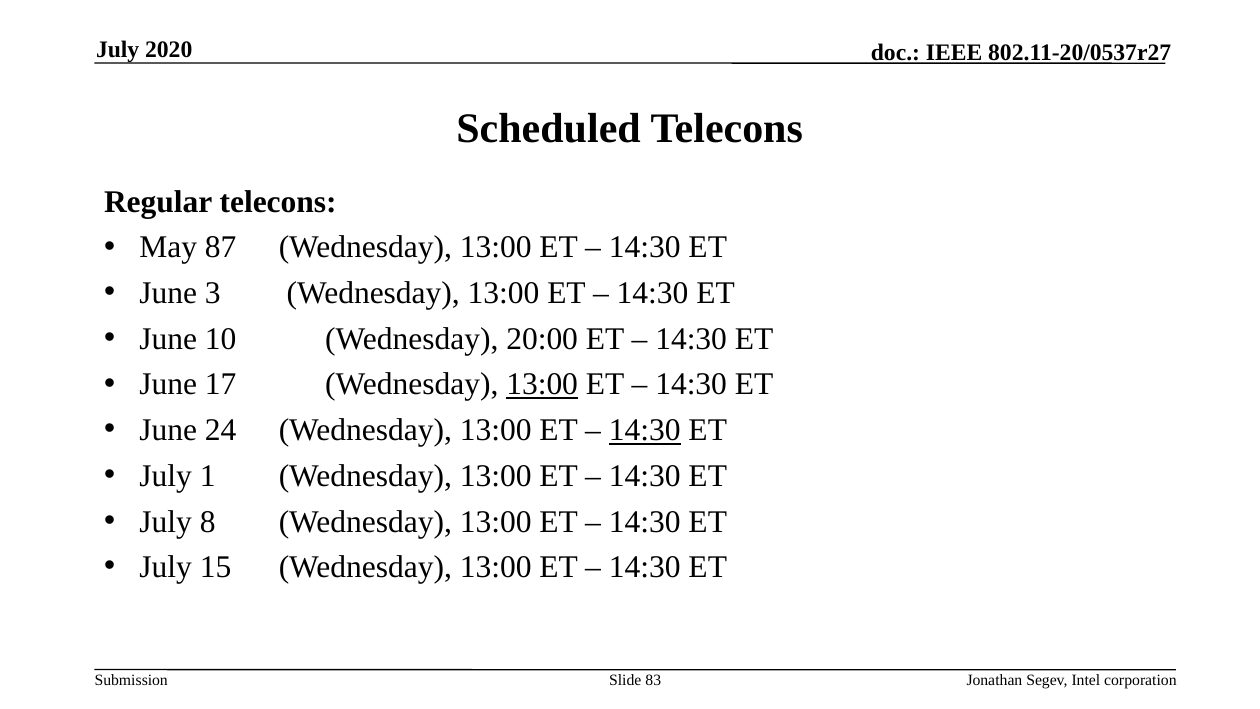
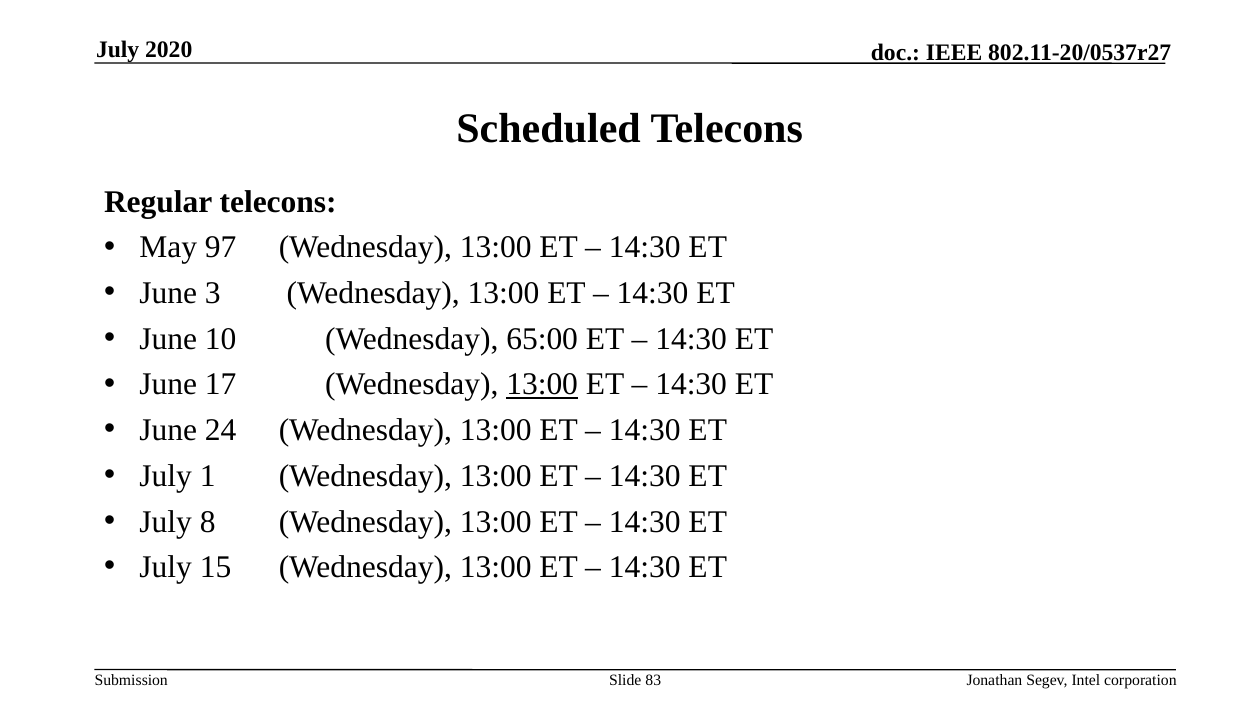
87: 87 -> 97
20:00: 20:00 -> 65:00
14:30 at (645, 430) underline: present -> none
